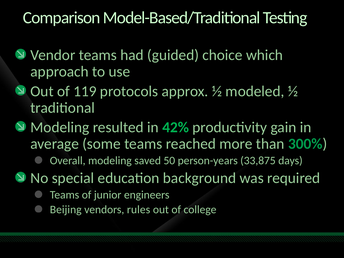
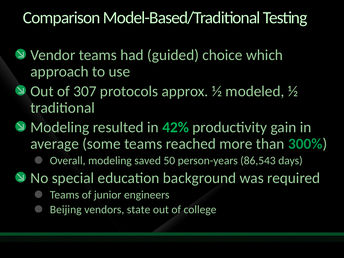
119: 119 -> 307
33,875: 33,875 -> 86,543
rules: rules -> state
